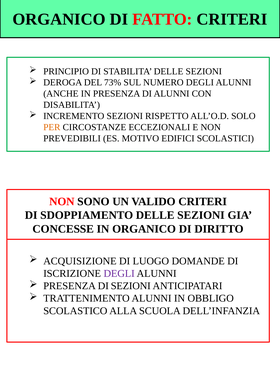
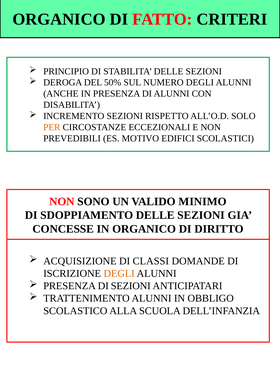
73%: 73% -> 50%
VALIDO CRITERI: CRITERI -> MINIMO
LUOGO: LUOGO -> CLASSI
DEGLI at (119, 274) colour: purple -> orange
